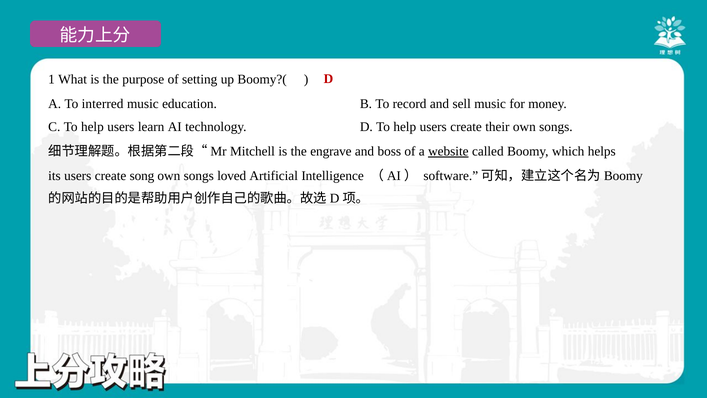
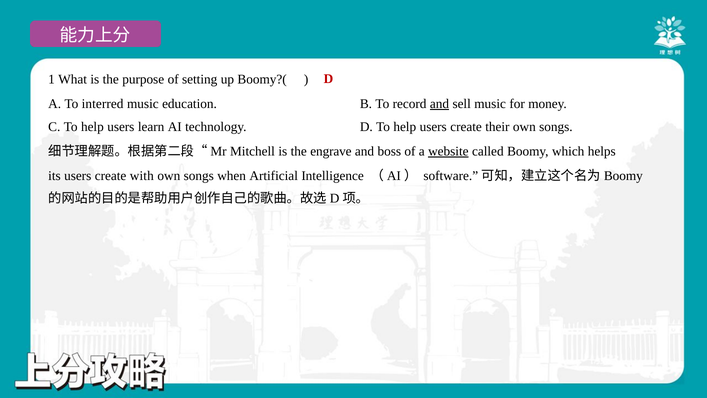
and at (440, 104) underline: none -> present
song: song -> with
loved: loved -> when
